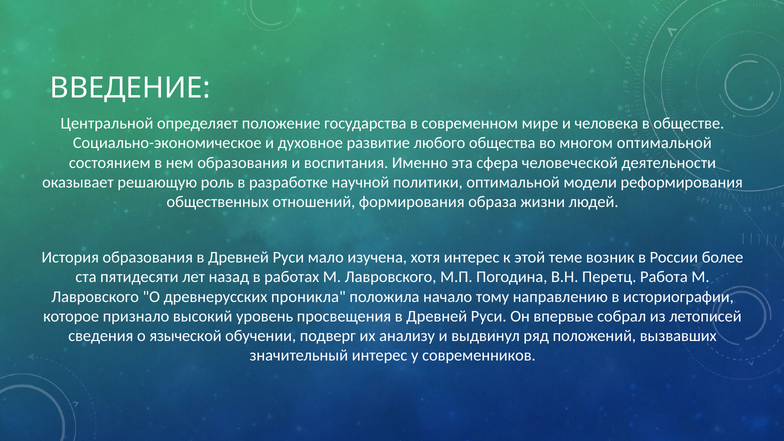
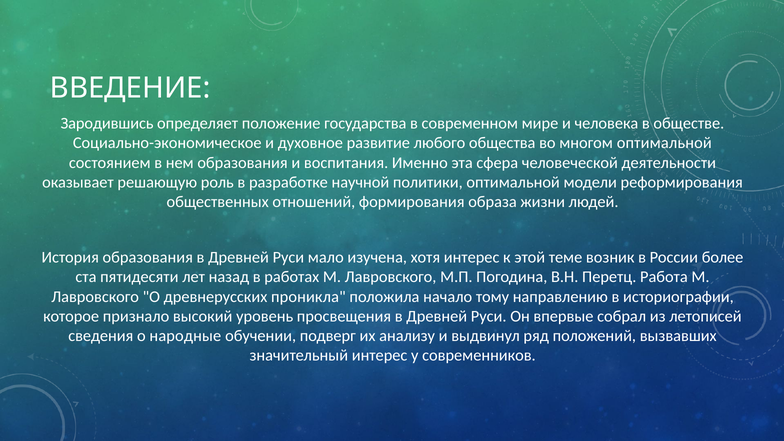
Центральной: Центральной -> Зародившись
языческой: языческой -> народные
